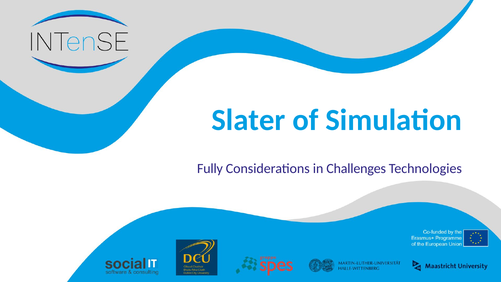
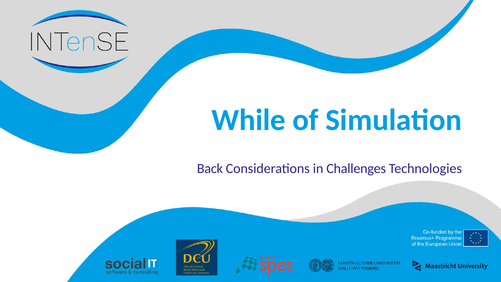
Slater: Slater -> While
Fully: Fully -> Back
